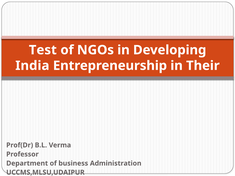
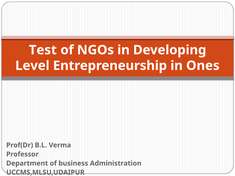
India: India -> Level
Their: Their -> Ones
